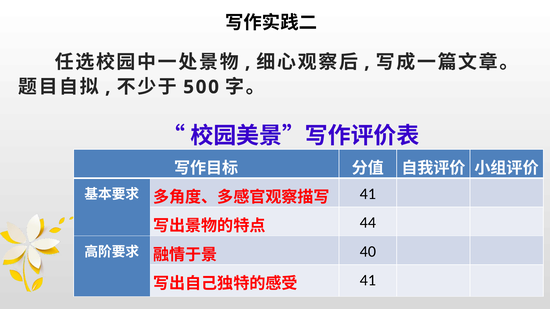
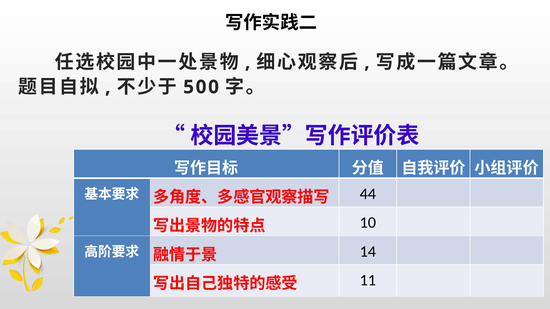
41 at (368, 194): 41 -> 44
44: 44 -> 10
40: 40 -> 14
41 at (368, 281): 41 -> 11
